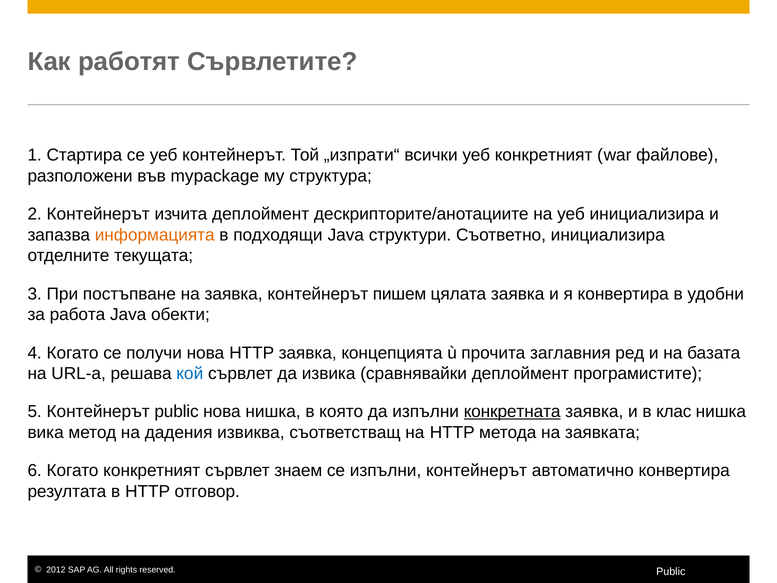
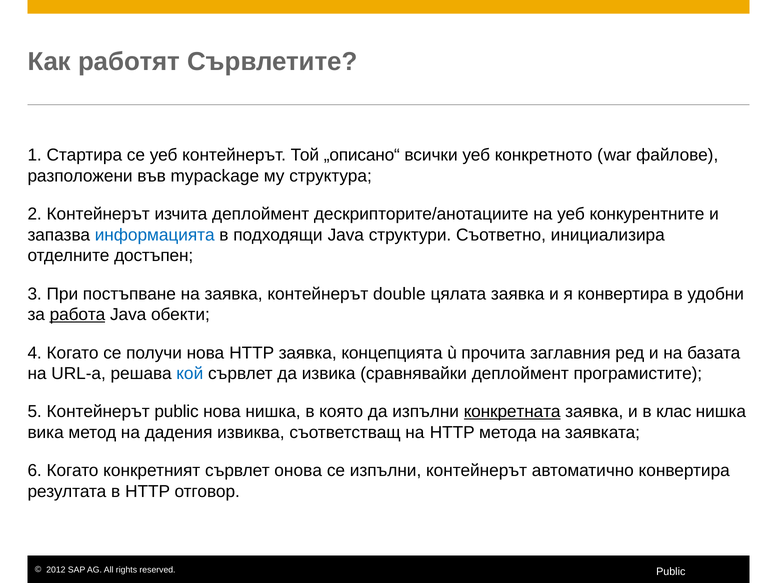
„изпрати“: „изпрати“ -> „описано“
уеб конкретният: конкретният -> конкретното
уеб инициализира: инициализира -> конкурентните
информацията colour: orange -> blue
текущата: текущата -> достъпен
пишем: пишем -> double
работа underline: none -> present
знаем: знаем -> онова
